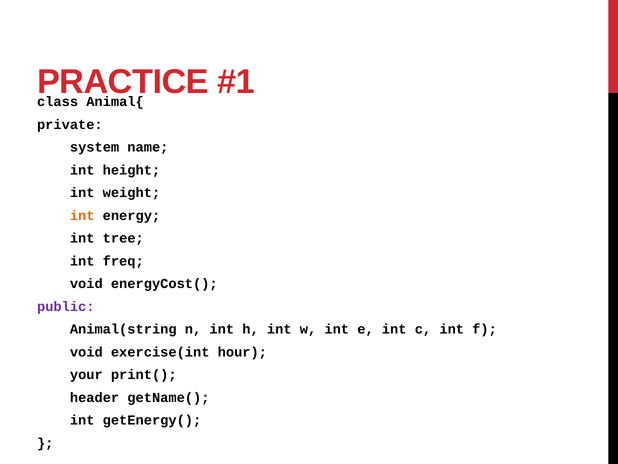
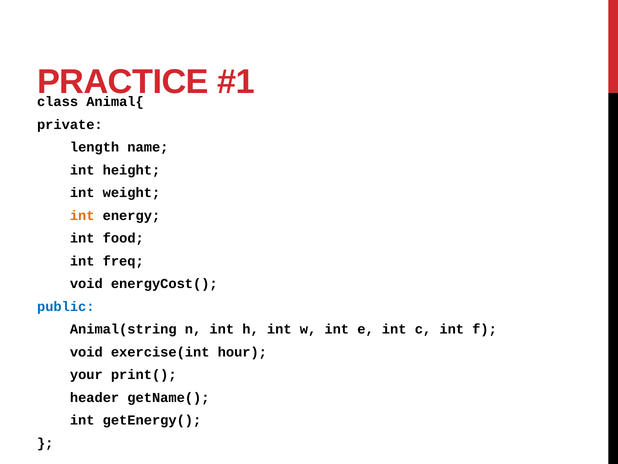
system: system -> length
tree: tree -> food
public colour: purple -> blue
